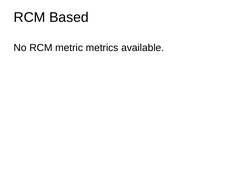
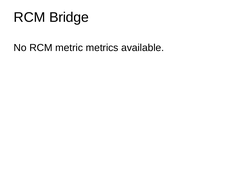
Based: Based -> Bridge
